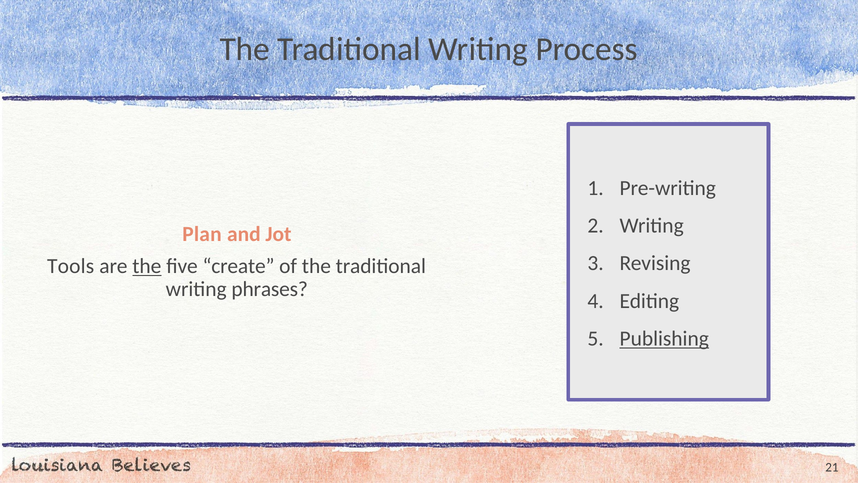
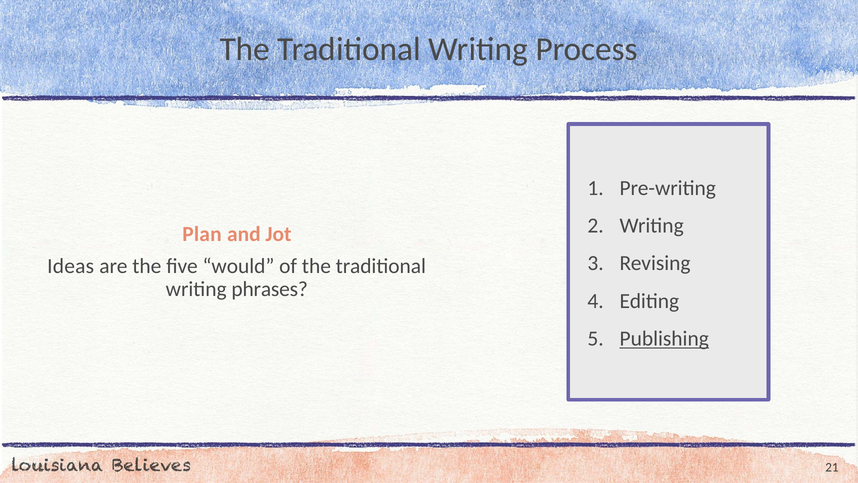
Tools: Tools -> Ideas
the at (147, 266) underline: present -> none
create: create -> would
